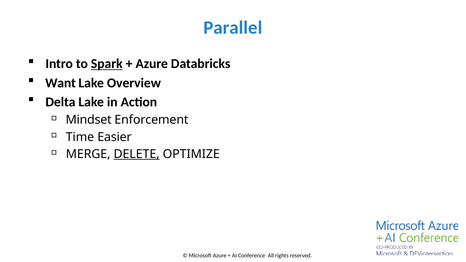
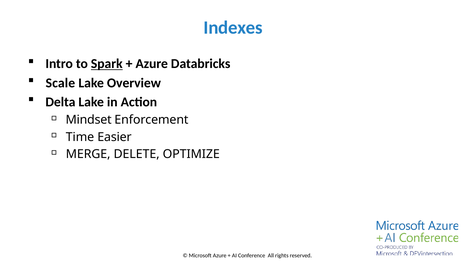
Parallel: Parallel -> Indexes
Want: Want -> Scale
DELETE underline: present -> none
